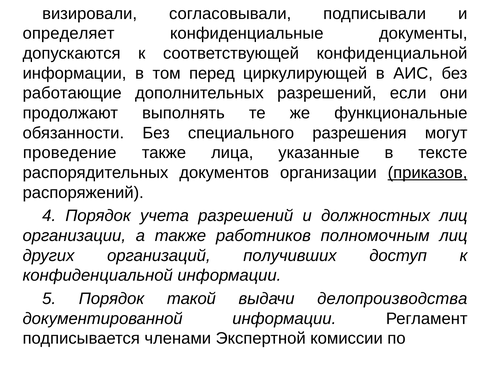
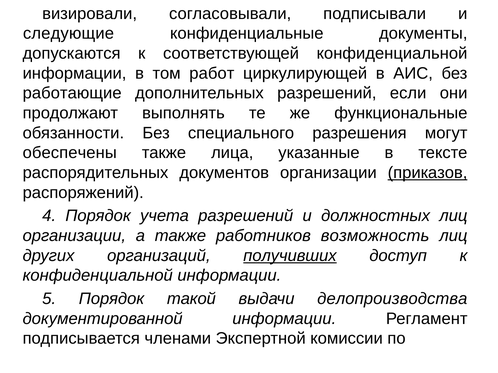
определяет: определяет -> следующие
перед: перед -> работ
проведение: проведение -> обеспечены
полномочным: полномочным -> возможность
получивших underline: none -> present
